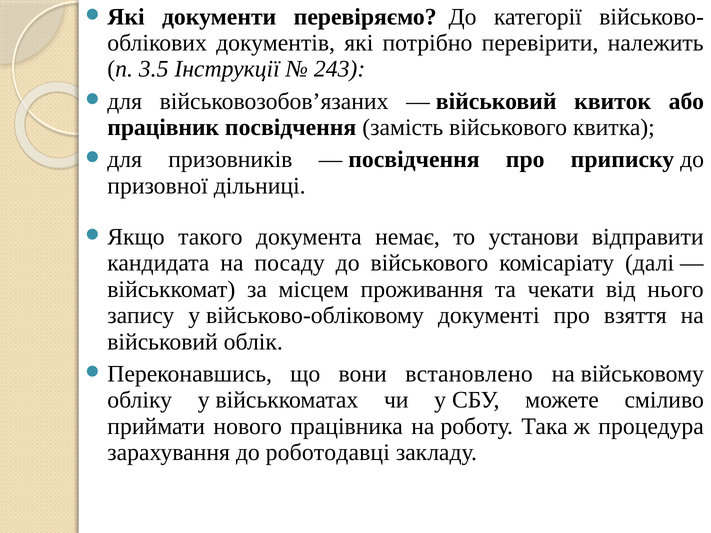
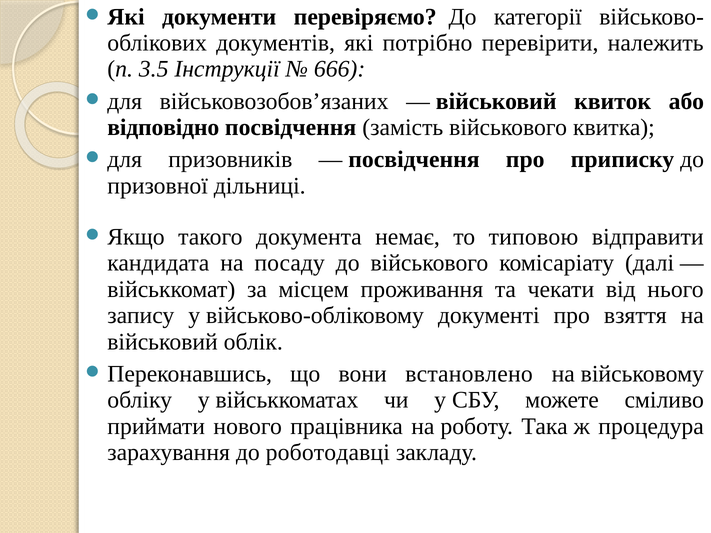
243: 243 -> 666
працівник: працівник -> відповідно
установи: установи -> типовою
